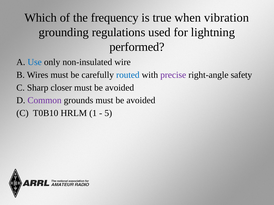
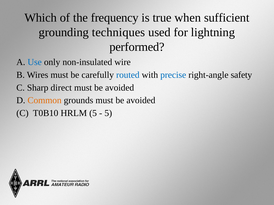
vibration: vibration -> sufficient
regulations: regulations -> techniques
precise colour: purple -> blue
closer: closer -> direct
Common colour: purple -> orange
HRLM 1: 1 -> 5
